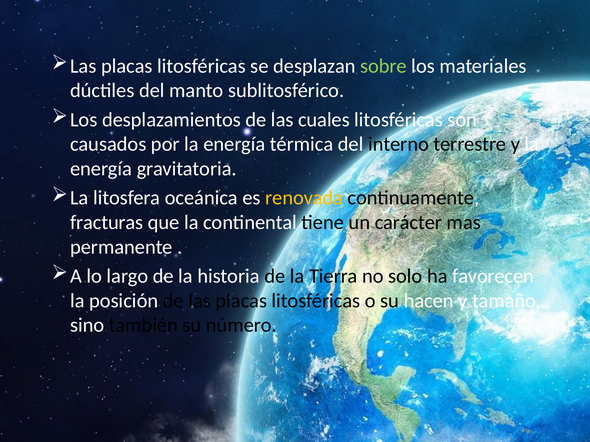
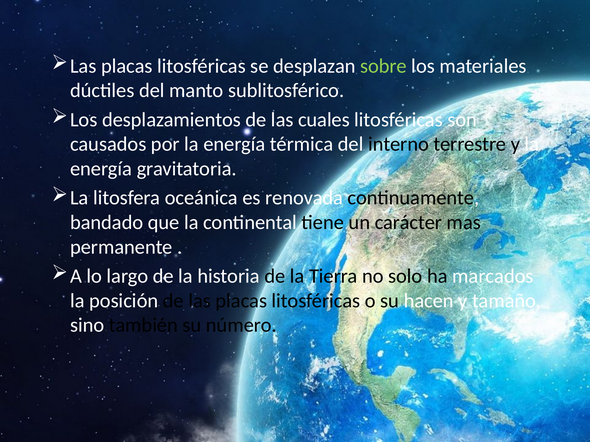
renovada colour: yellow -> white
fracturas: fracturas -> bandado
favorecen: favorecen -> marcados
